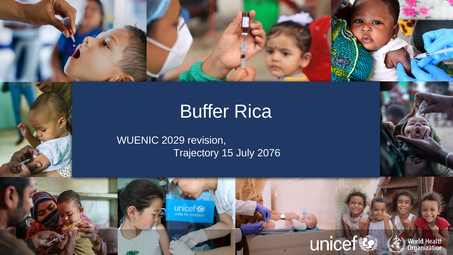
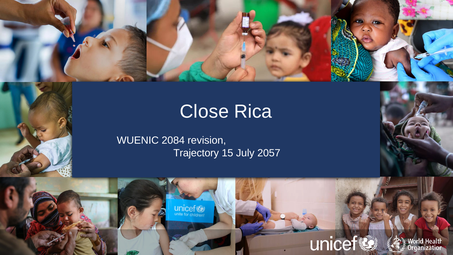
Buffer: Buffer -> Close
2029: 2029 -> 2084
2076: 2076 -> 2057
